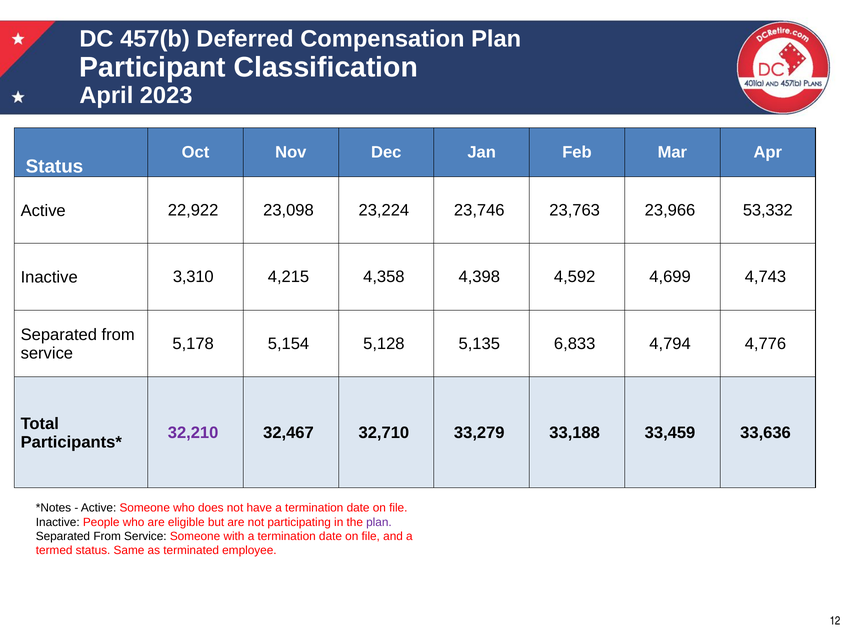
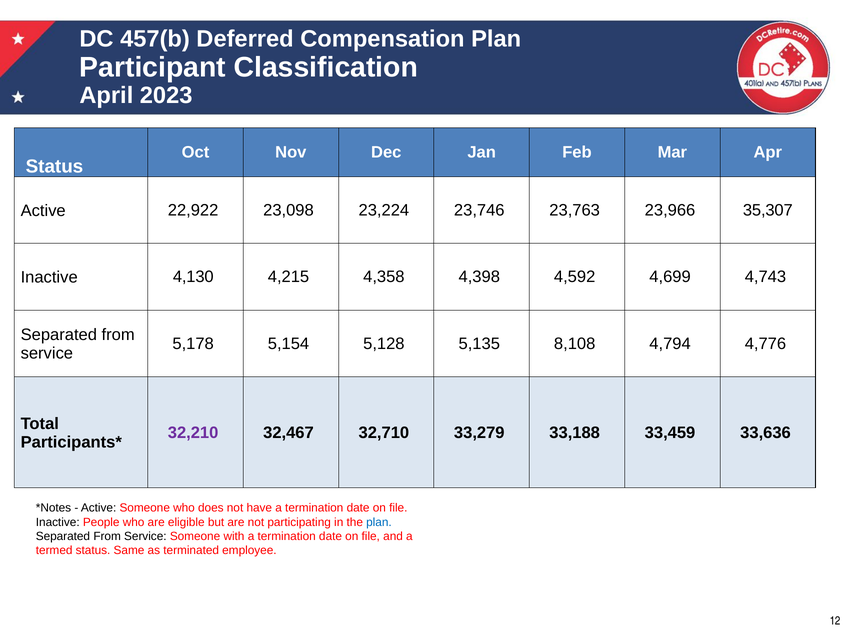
53,332: 53,332 -> 35,307
3,310: 3,310 -> 4,130
6,833: 6,833 -> 8,108
plan at (379, 522) colour: purple -> blue
